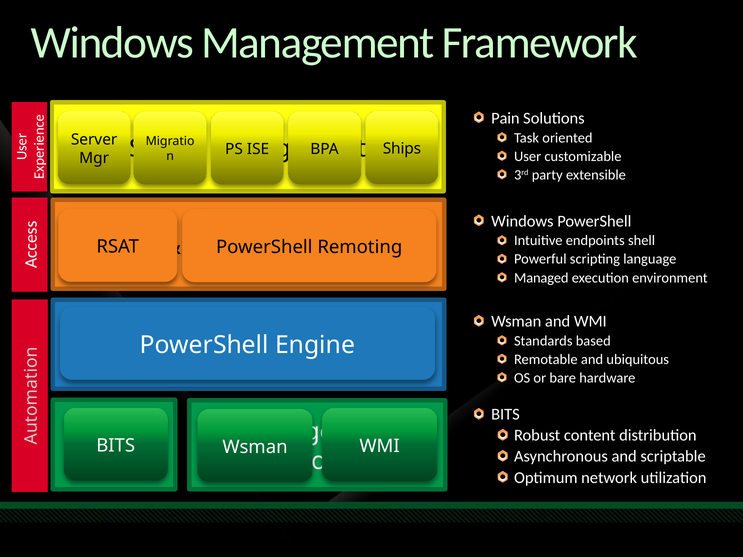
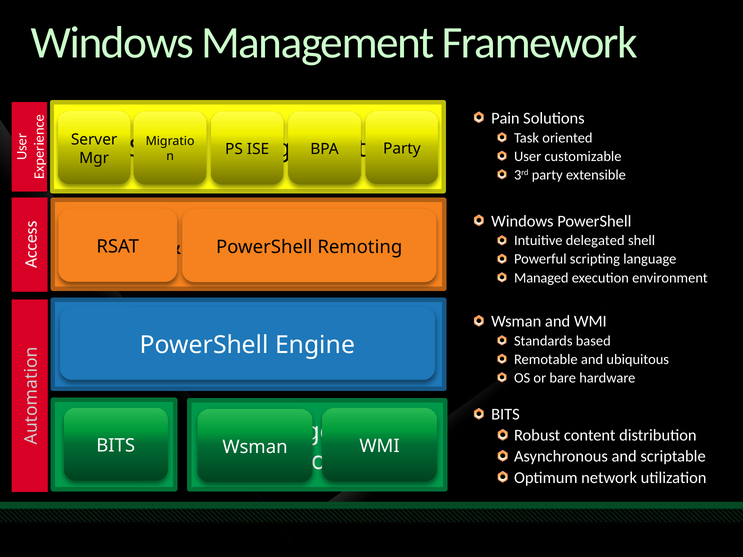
Ships at (402, 149): Ships -> Party
endpoints: endpoints -> delegated
